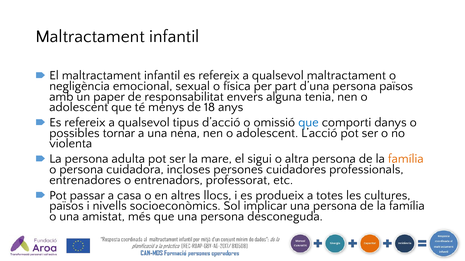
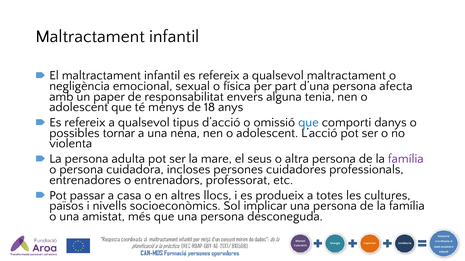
persona països: països -> afecta
sigui: sigui -> seus
família at (406, 159) colour: orange -> purple
